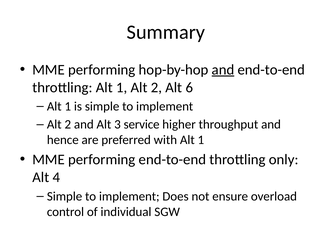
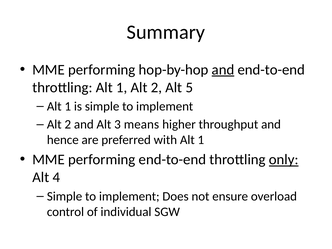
6: 6 -> 5
service: service -> means
only underline: none -> present
